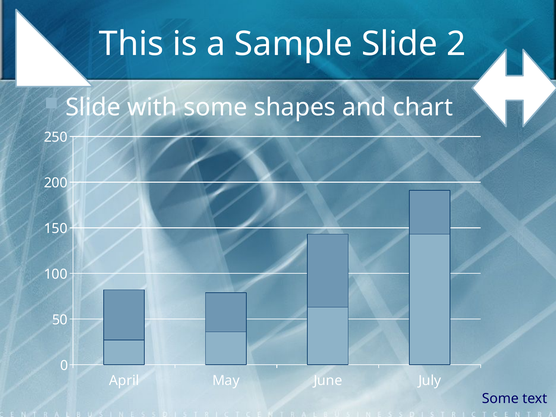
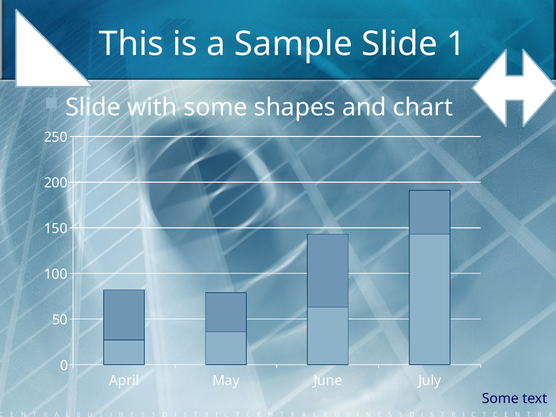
2: 2 -> 1
